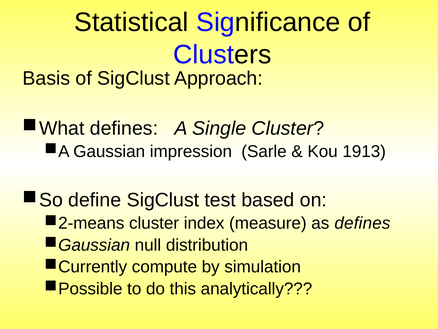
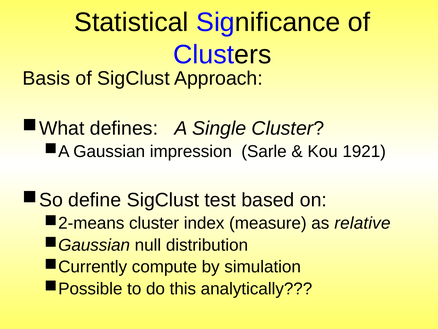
1913: 1913 -> 1921
as defines: defines -> relative
